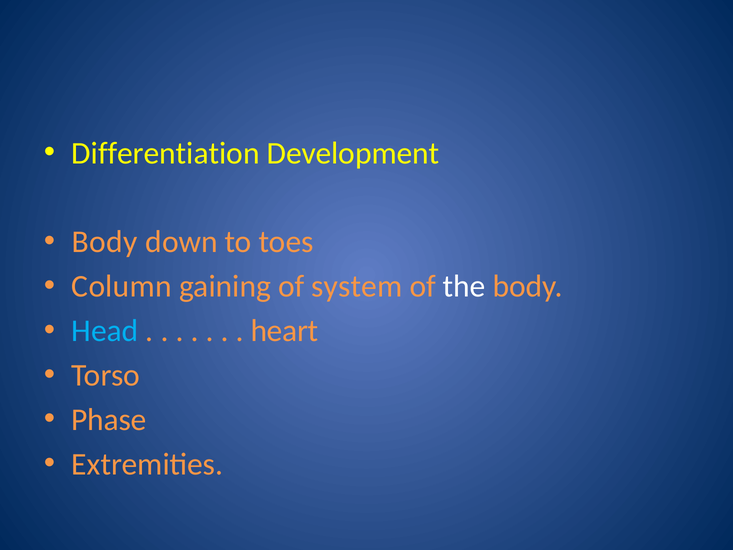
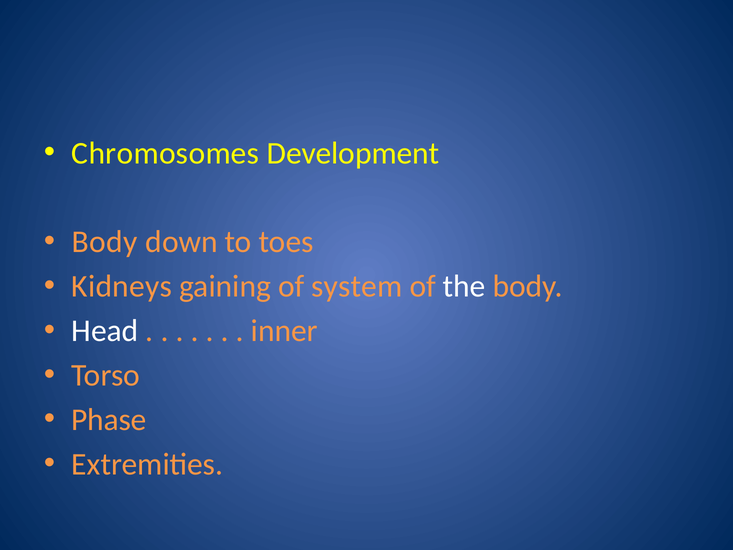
Differentiation: Differentiation -> Chromosomes
Column: Column -> Kidneys
Head colour: light blue -> white
heart: heart -> inner
